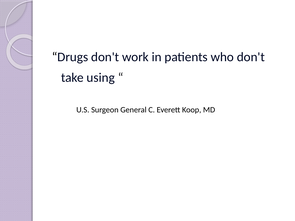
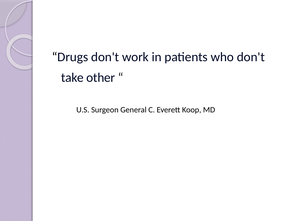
using: using -> other
